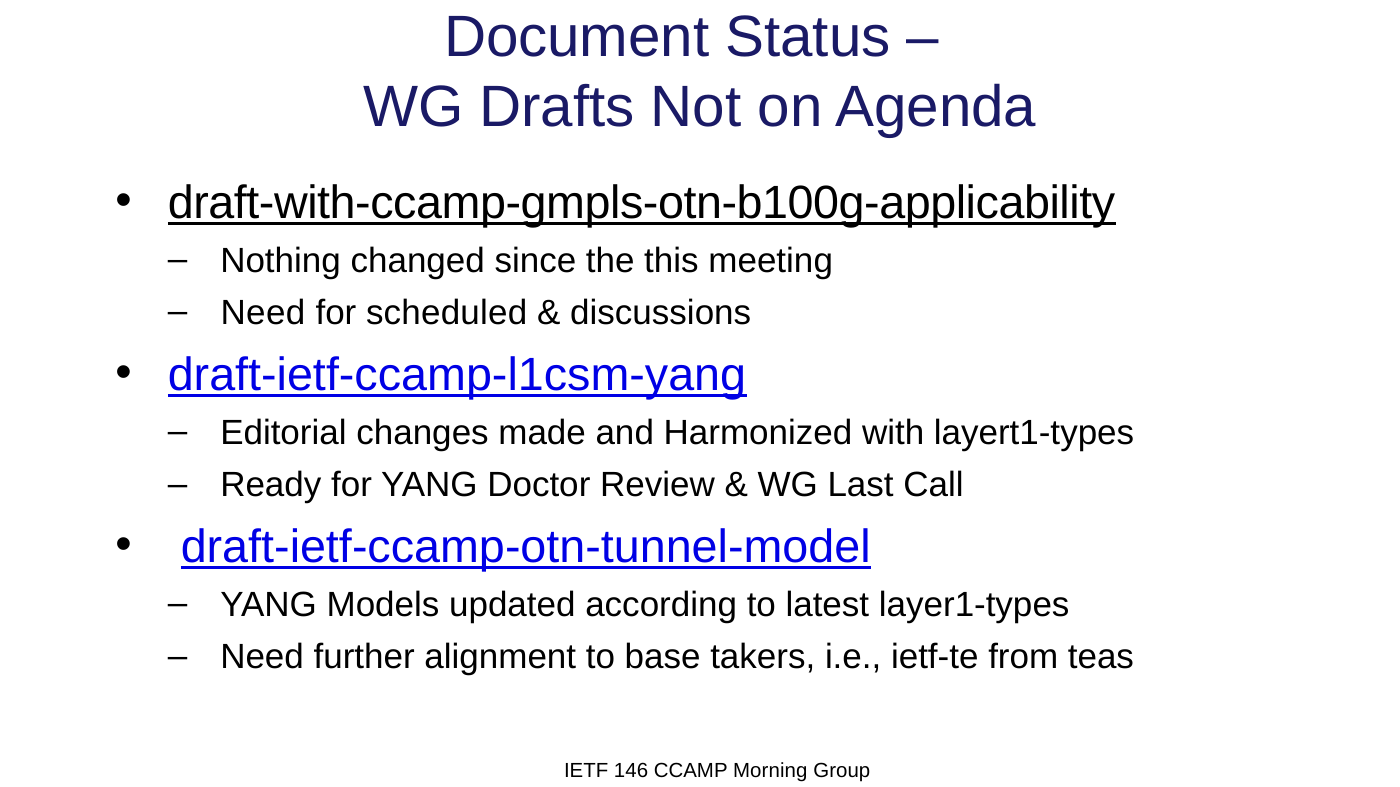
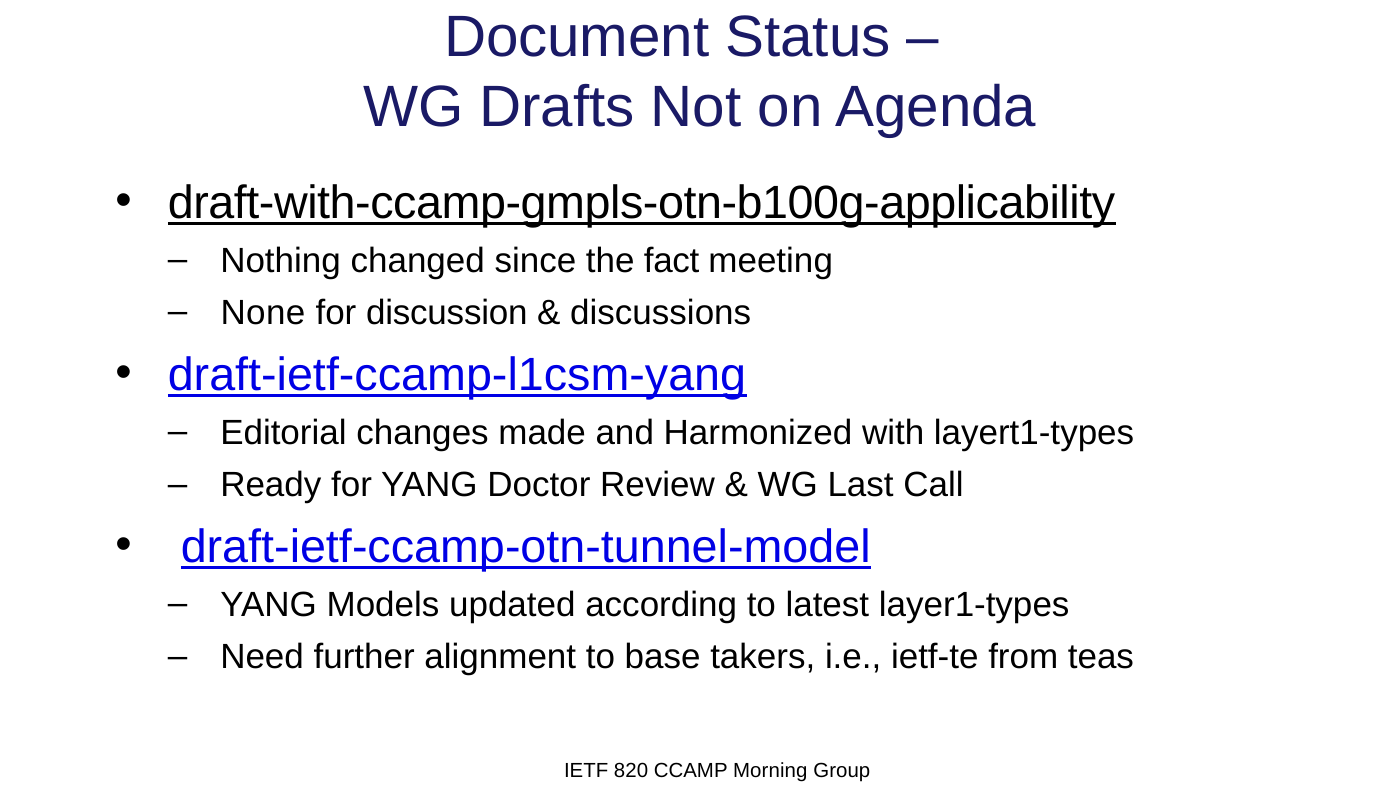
this: this -> fact
Need at (263, 314): Need -> None
scheduled: scheduled -> discussion
146: 146 -> 820
